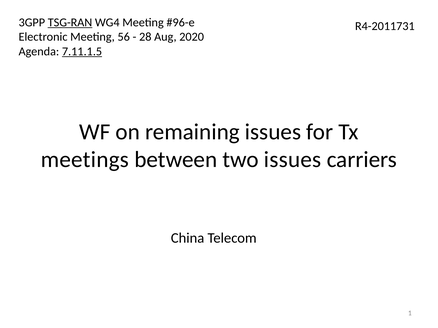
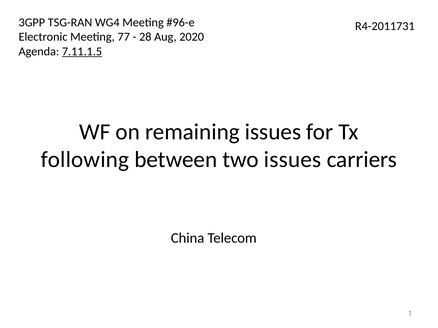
TSG-RAN underline: present -> none
56: 56 -> 77
meetings: meetings -> following
